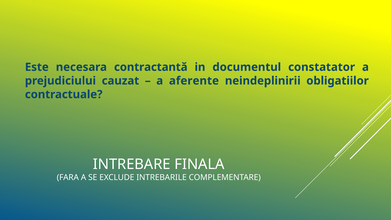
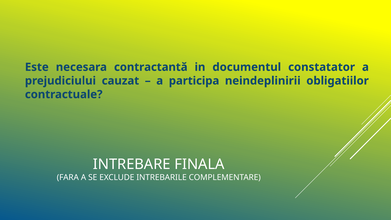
aferente: aferente -> participa
